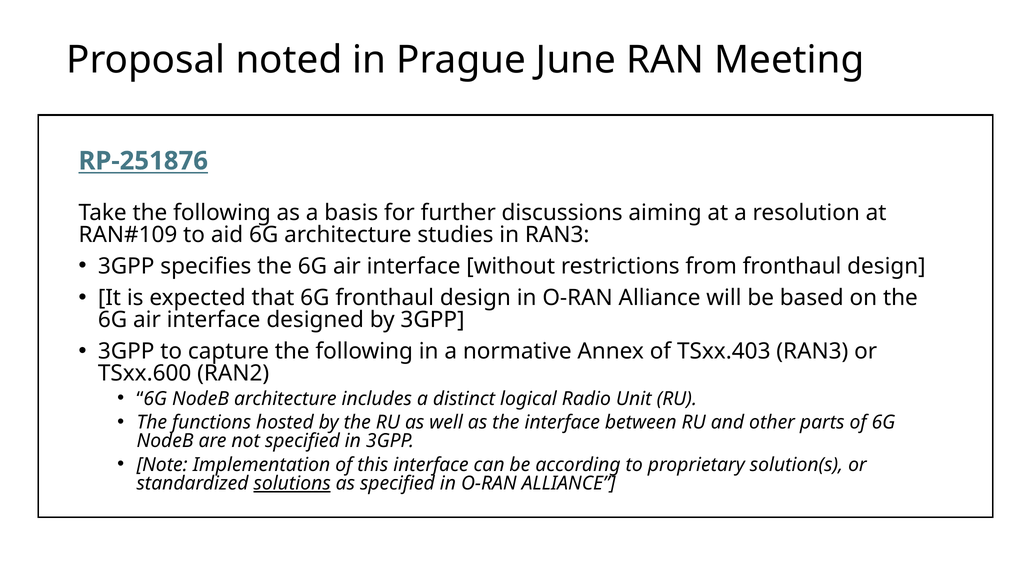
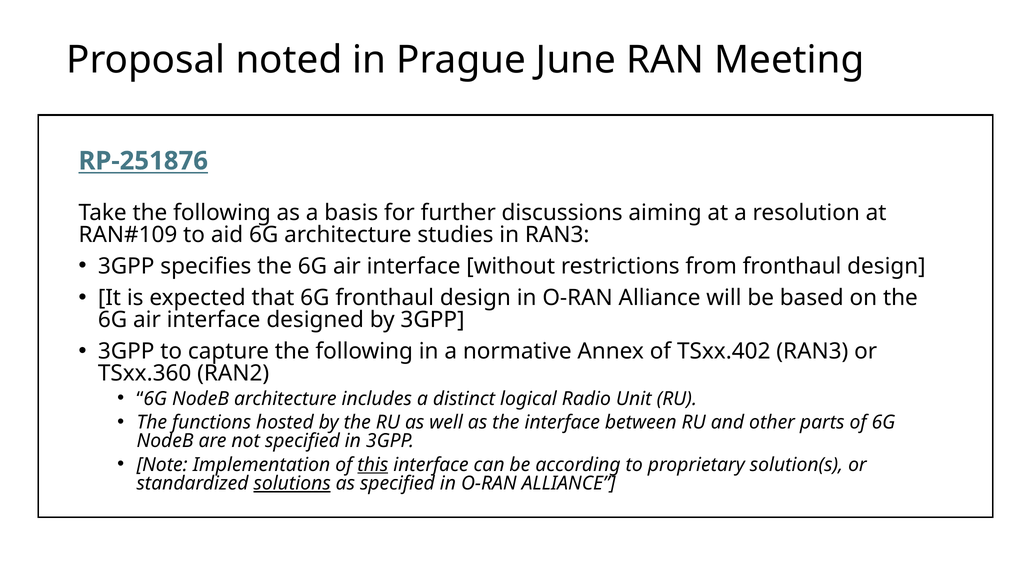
TSxx.403: TSxx.403 -> TSxx.402
TSxx.600: TSxx.600 -> TSxx.360
this underline: none -> present
